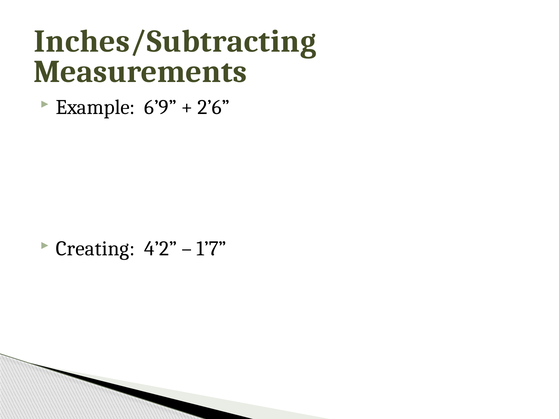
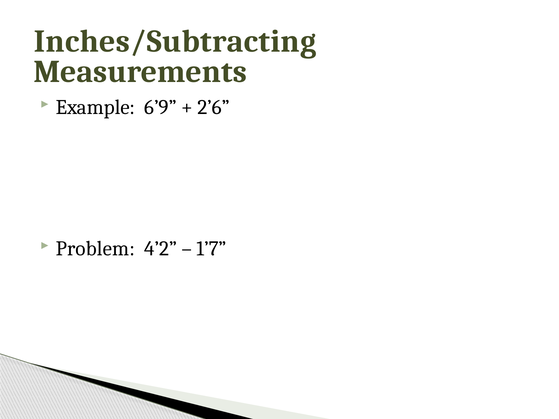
Creating: Creating -> Problem
